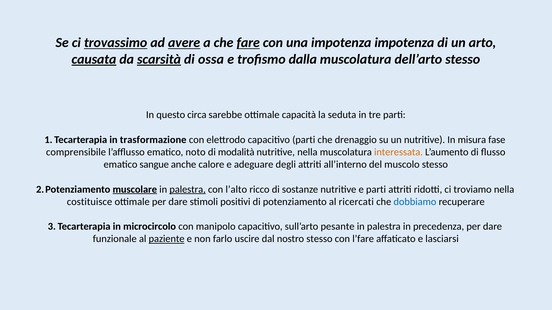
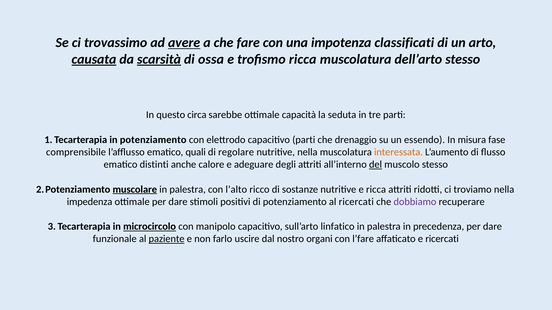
trovassimo underline: present -> none
fare underline: present -> none
impotenza impotenza: impotenza -> classificati
trofismo dalla: dalla -> ricca
in trasformazione: trasformazione -> potenziamento
un nutritive: nutritive -> essendo
noto: noto -> quali
modalità: modalità -> regolare
sangue: sangue -> distinti
del underline: none -> present
palestra at (188, 190) underline: present -> none
e parti: parti -> ricca
costituisce: costituisce -> impedenza
dobbiamo colour: blue -> purple
microcircolo underline: none -> present
pesante: pesante -> linfatico
nostro stesso: stesso -> organi
e lasciarsi: lasciarsi -> ricercati
